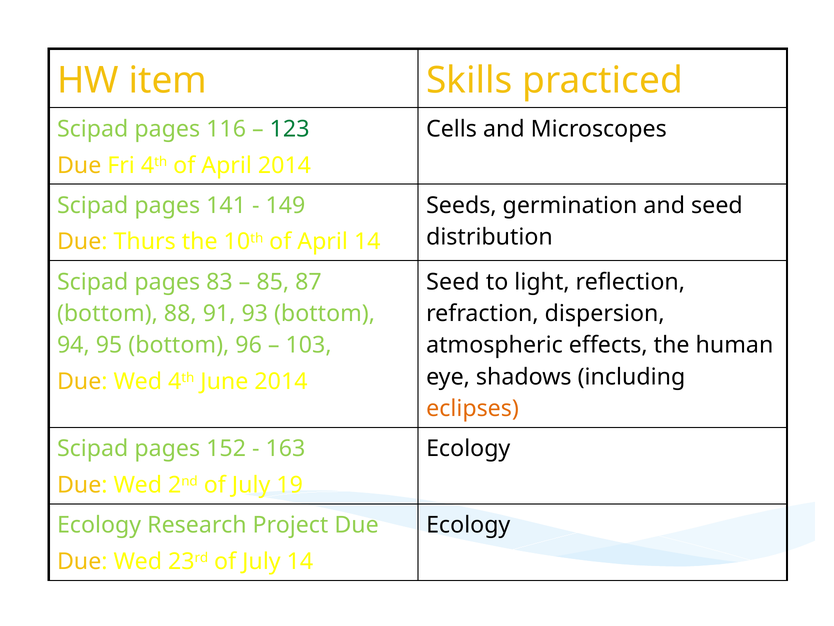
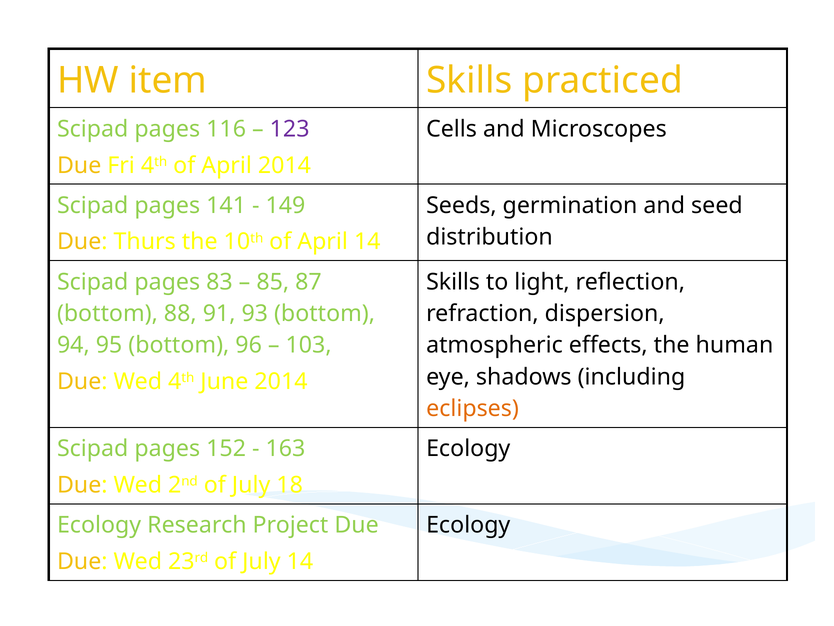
123 colour: green -> purple
Seed at (453, 282): Seed -> Skills
19: 19 -> 18
